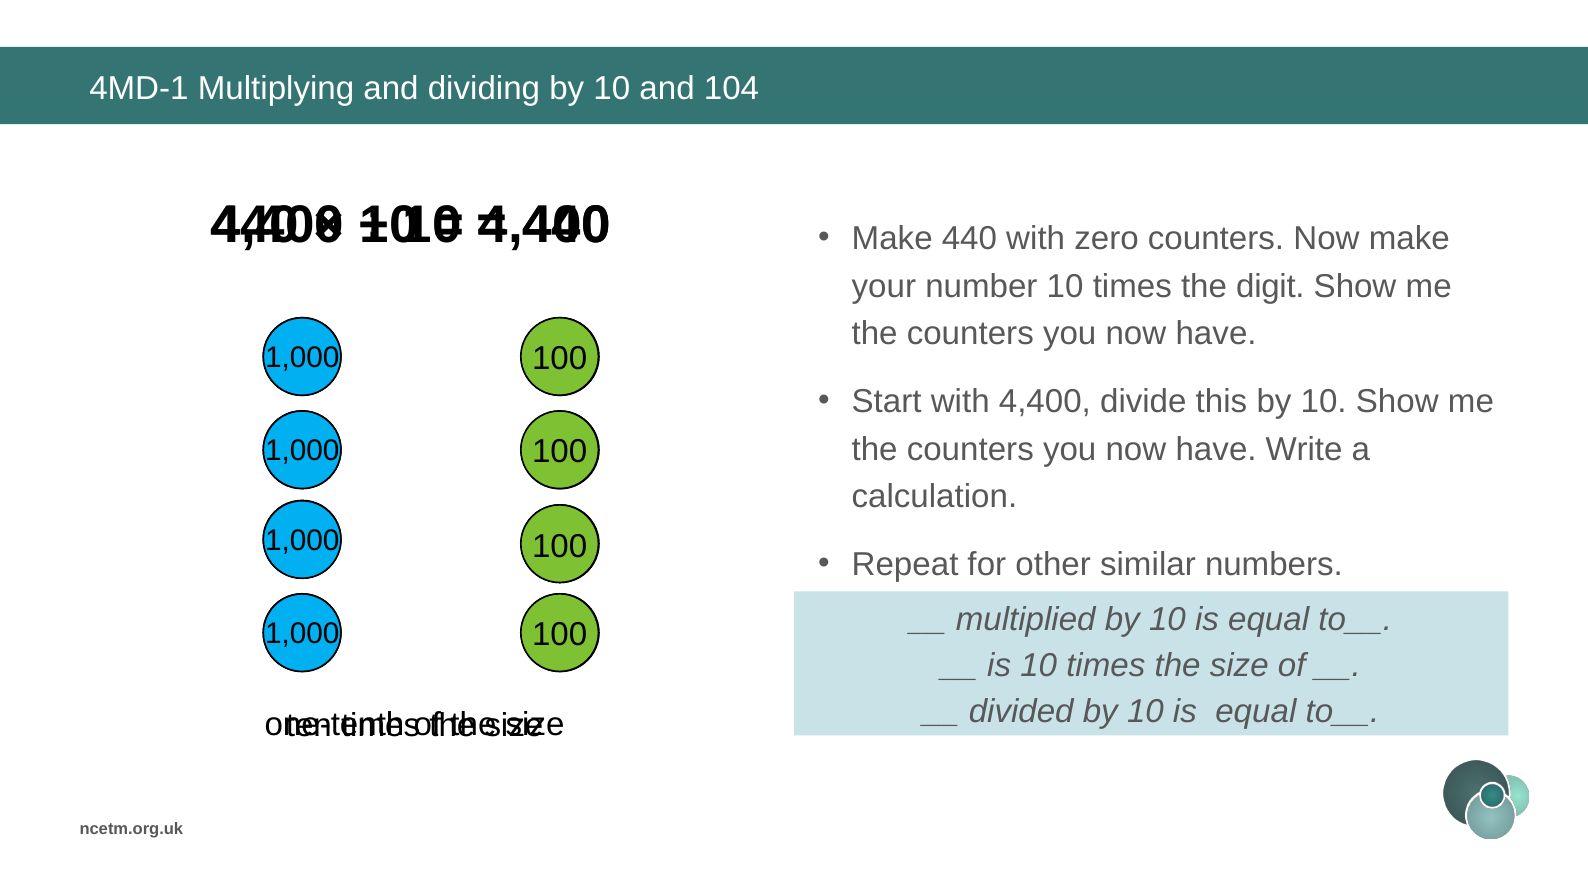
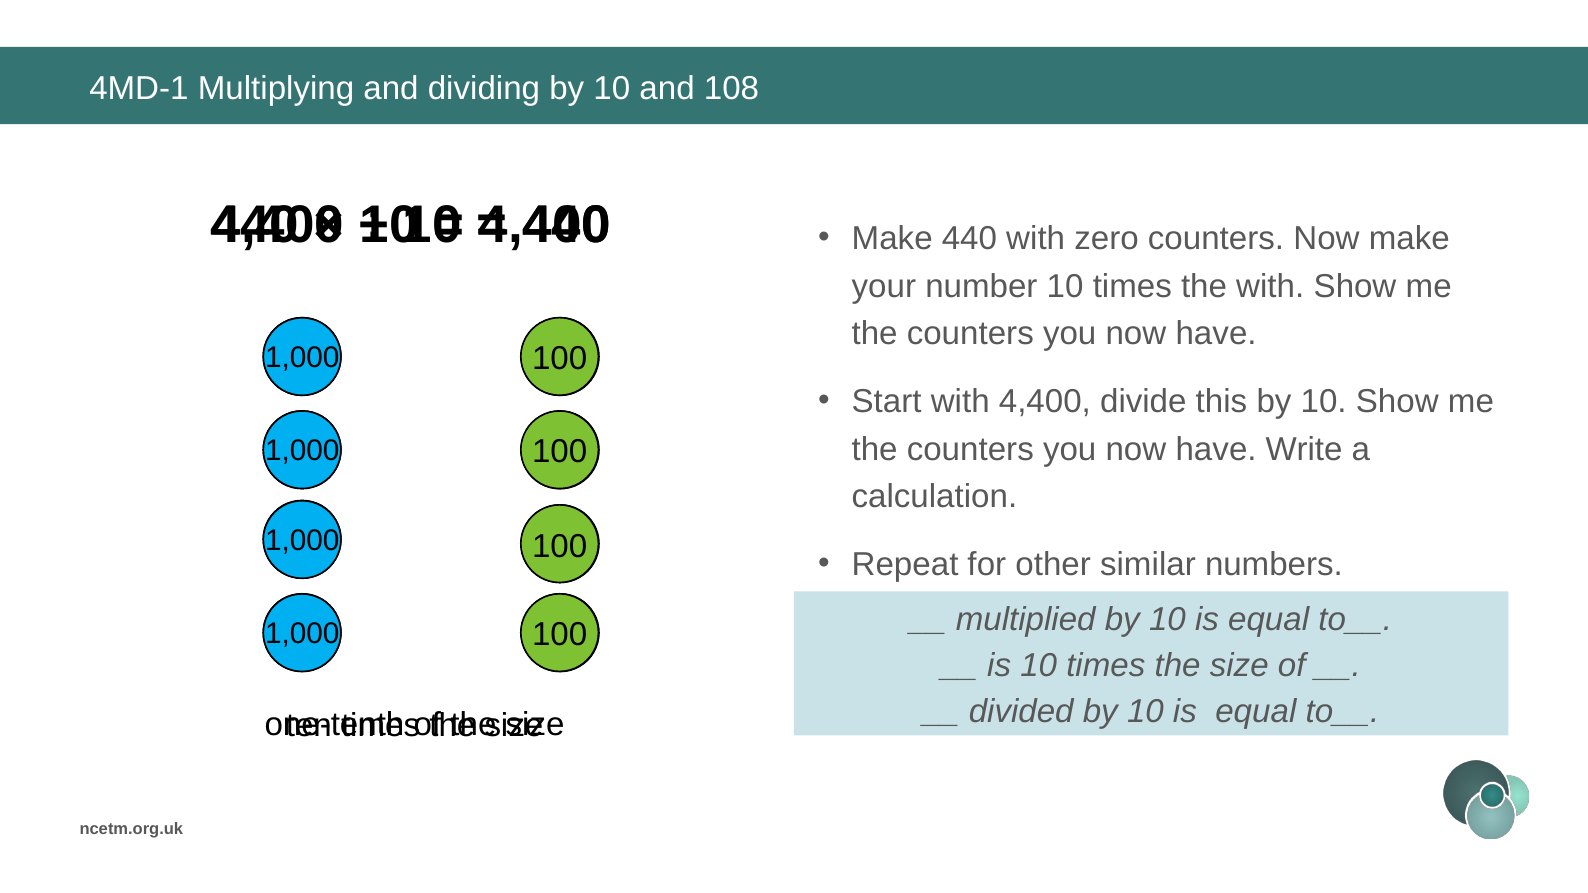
104: 104 -> 108
the digit: digit -> with
